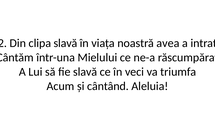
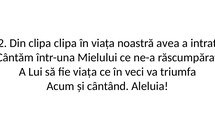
clipa slavă: slavă -> clipa
fie slavă: slavă -> viața
